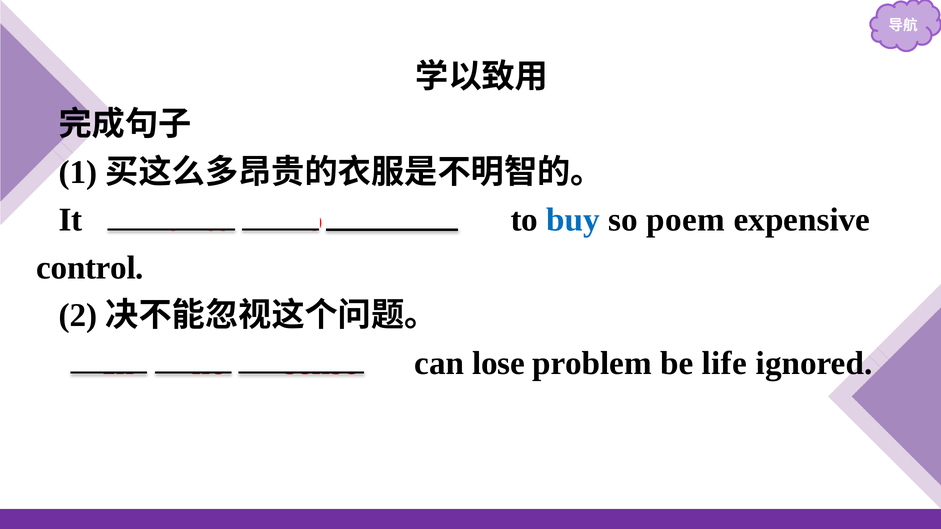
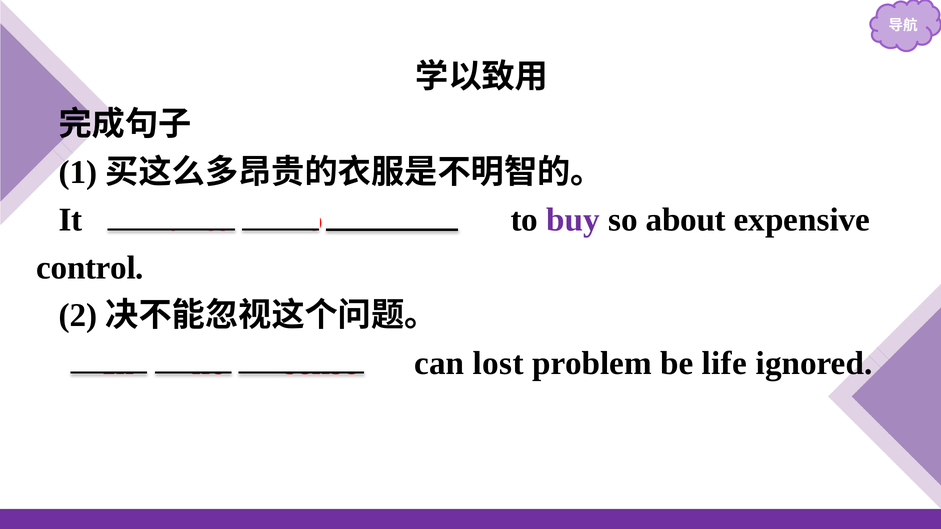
buy colour: blue -> purple
poem: poem -> about
lose: lose -> lost
